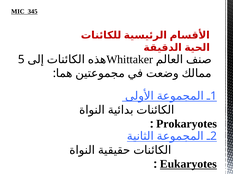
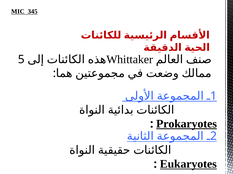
Prokaryotes underline: none -> present
